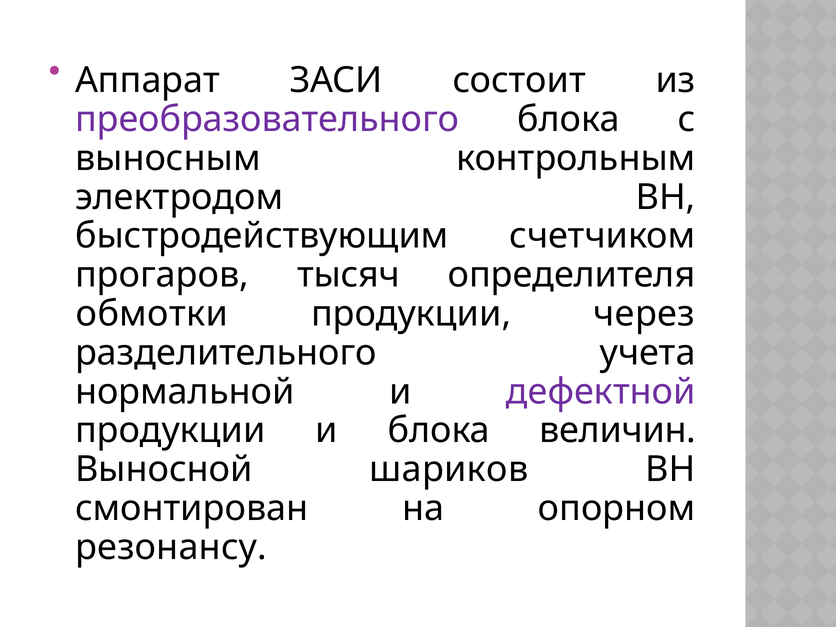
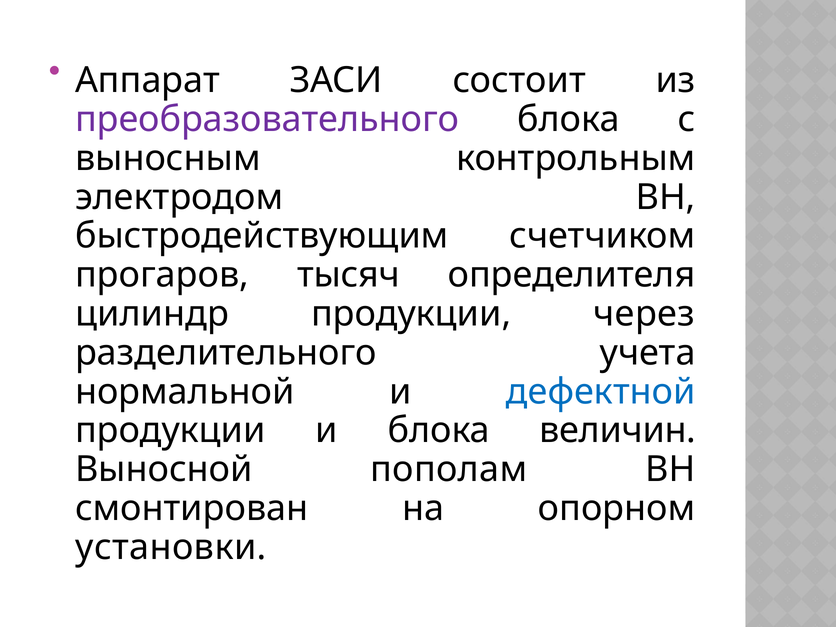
обмотки: обмотки -> цилиндр
дефектной colour: purple -> blue
шариков: шариков -> пополам
резонансу: резонансу -> установки
